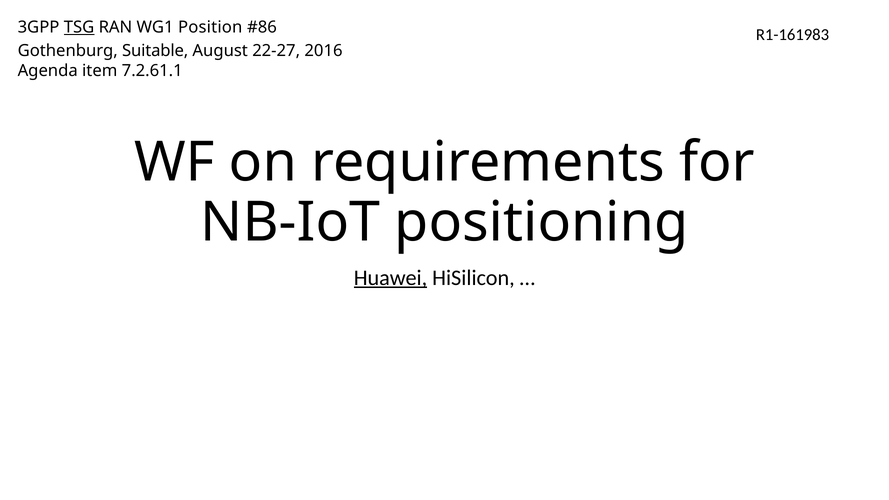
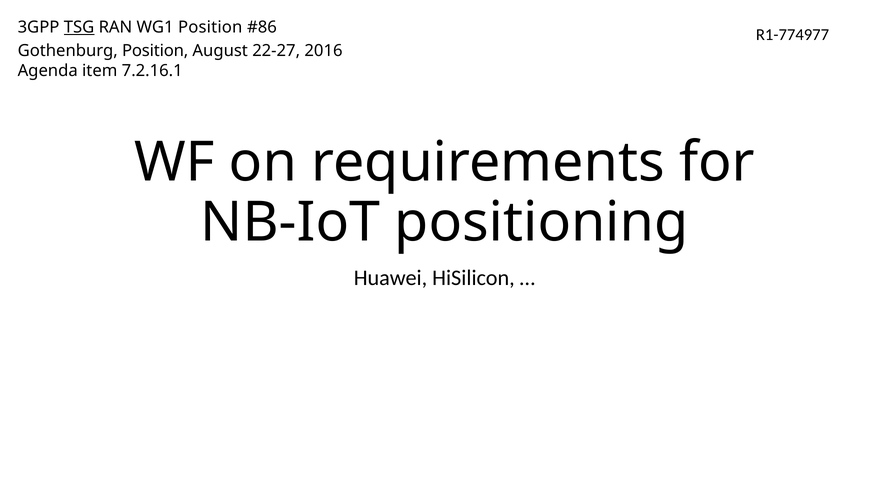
R1-161983: R1-161983 -> R1-774977
Gothenburg Suitable: Suitable -> Position
7.2.61.1: 7.2.61.1 -> 7.2.16.1
Huawei underline: present -> none
